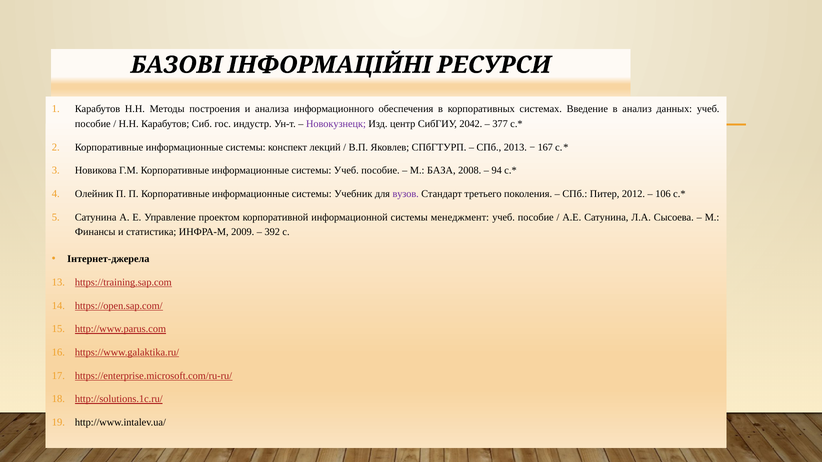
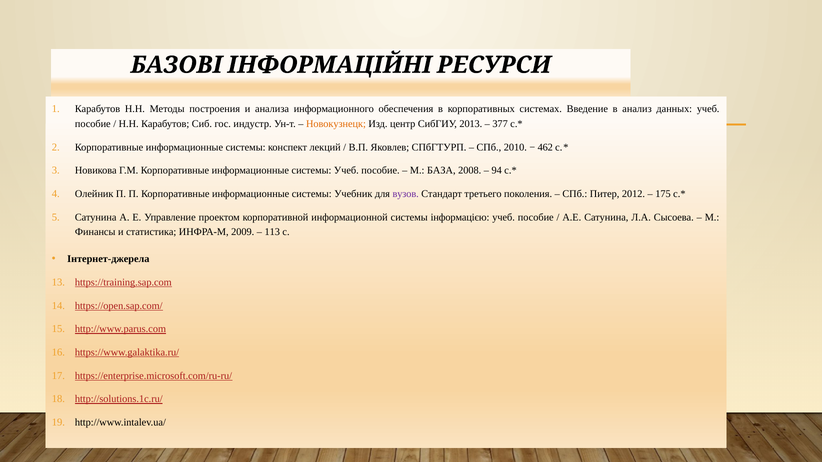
Новокузнецк colour: purple -> orange
2042: 2042 -> 2013
2013: 2013 -> 2010
167: 167 -> 462
106: 106 -> 175
менеджмент: менеджмент -> інформацією
392: 392 -> 113
